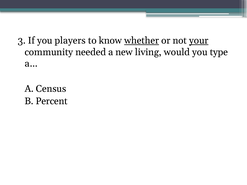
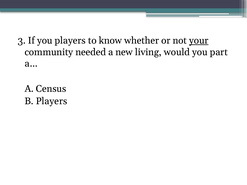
whether underline: present -> none
type: type -> part
B Percent: Percent -> Players
